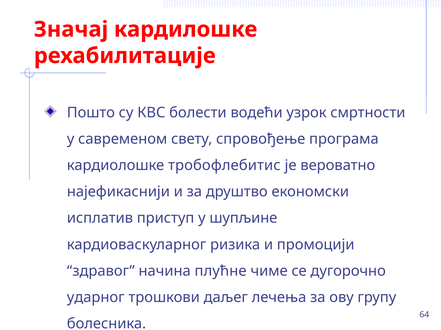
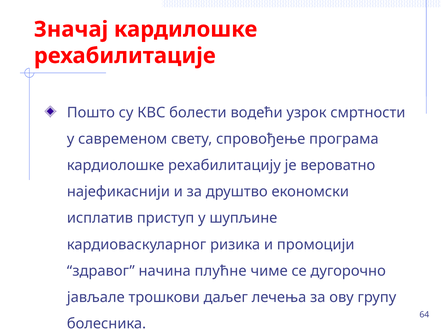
тробофлебитис: тробофлебитис -> рехабилитацију
ударног: ударног -> јављале
